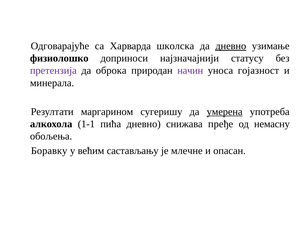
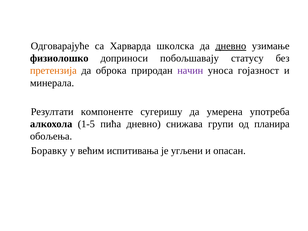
најзначајнији: најзначајнији -> побољшавају
претензија colour: purple -> orange
маргарином: маргарином -> компоненте
умерена underline: present -> none
1-1: 1-1 -> 1-5
пређе: пређе -> групи
немасну: немасну -> планира
састављању: састављању -> испитивања
млечне: млечне -> угљени
